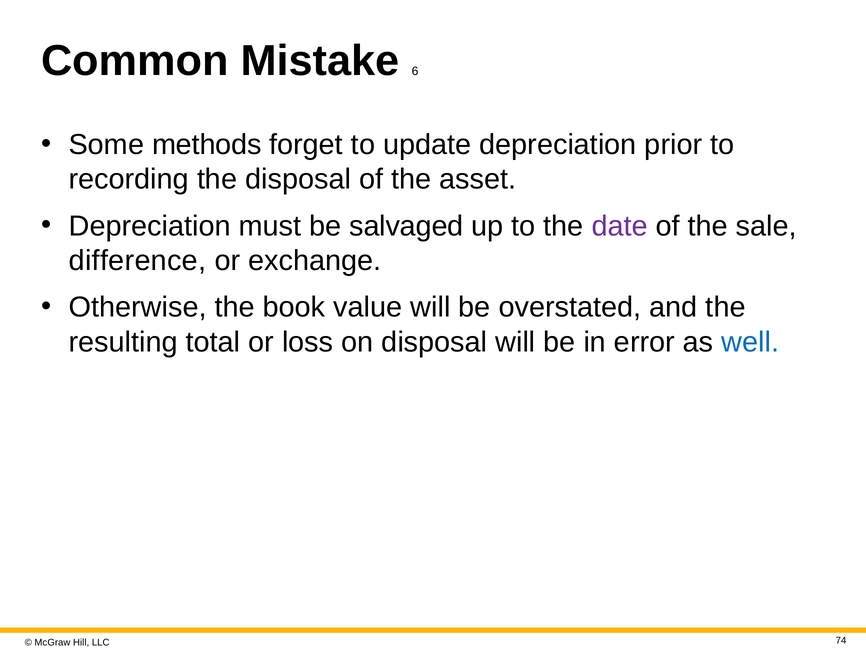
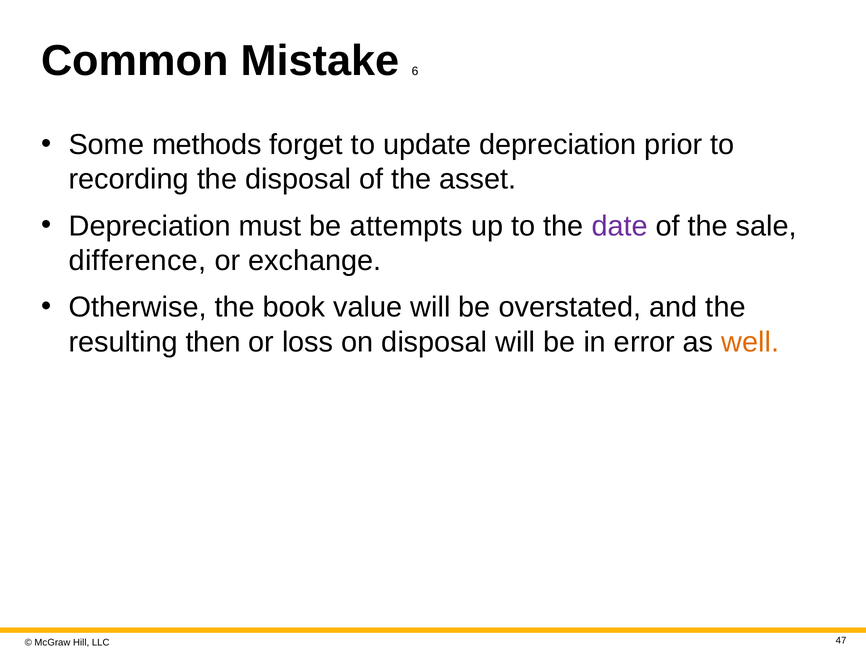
salvaged: salvaged -> attempts
total: total -> then
well colour: blue -> orange
74: 74 -> 47
